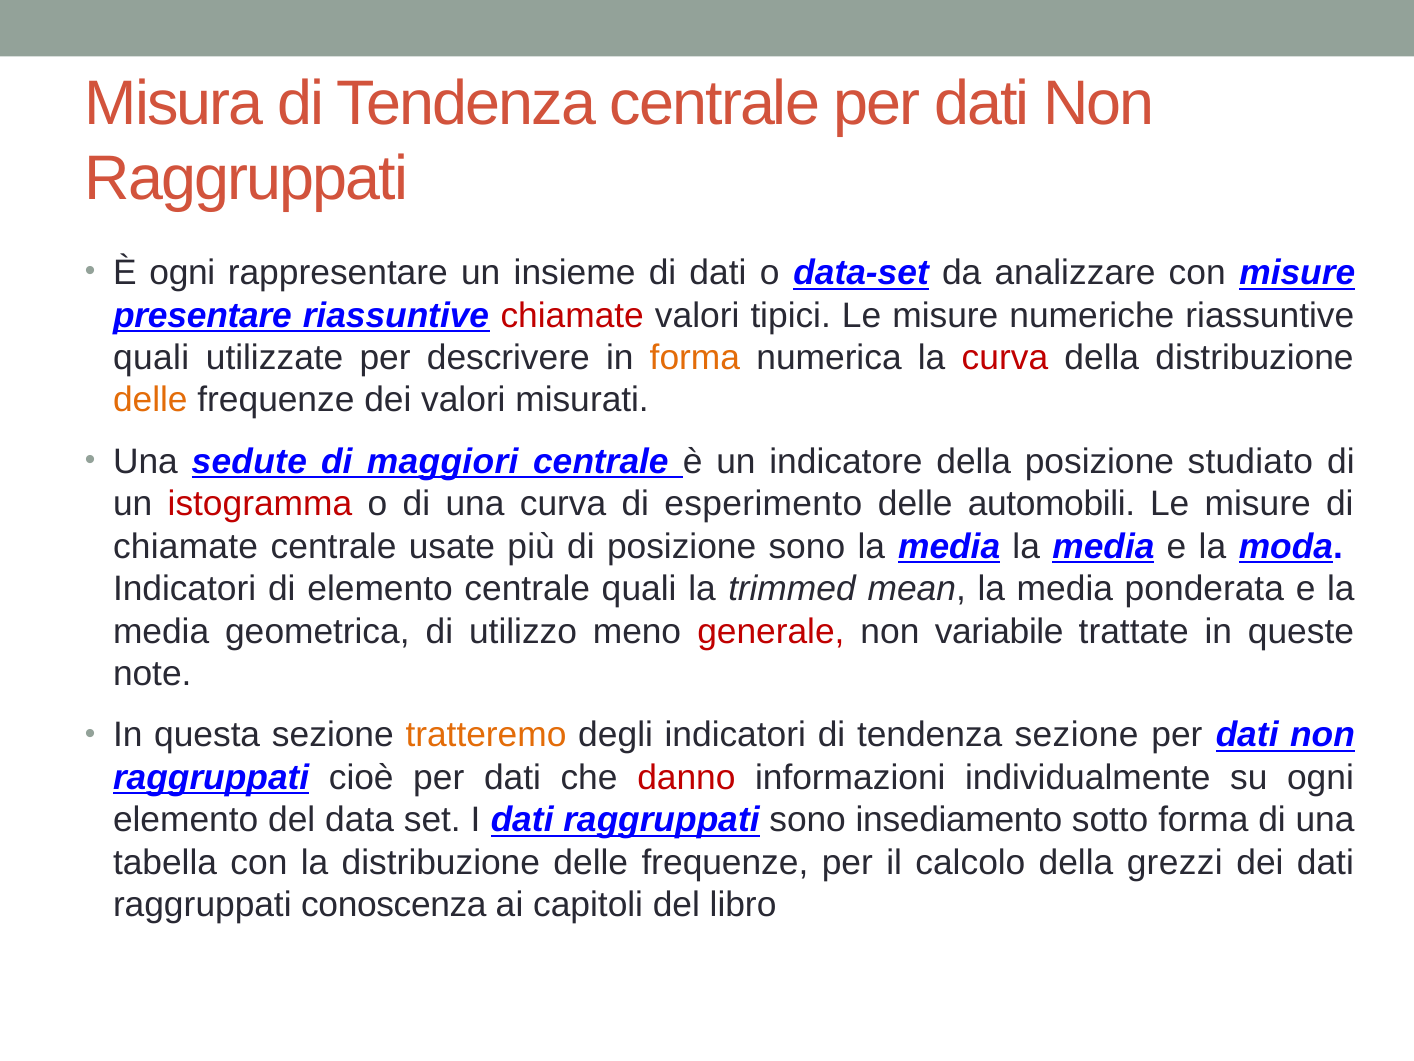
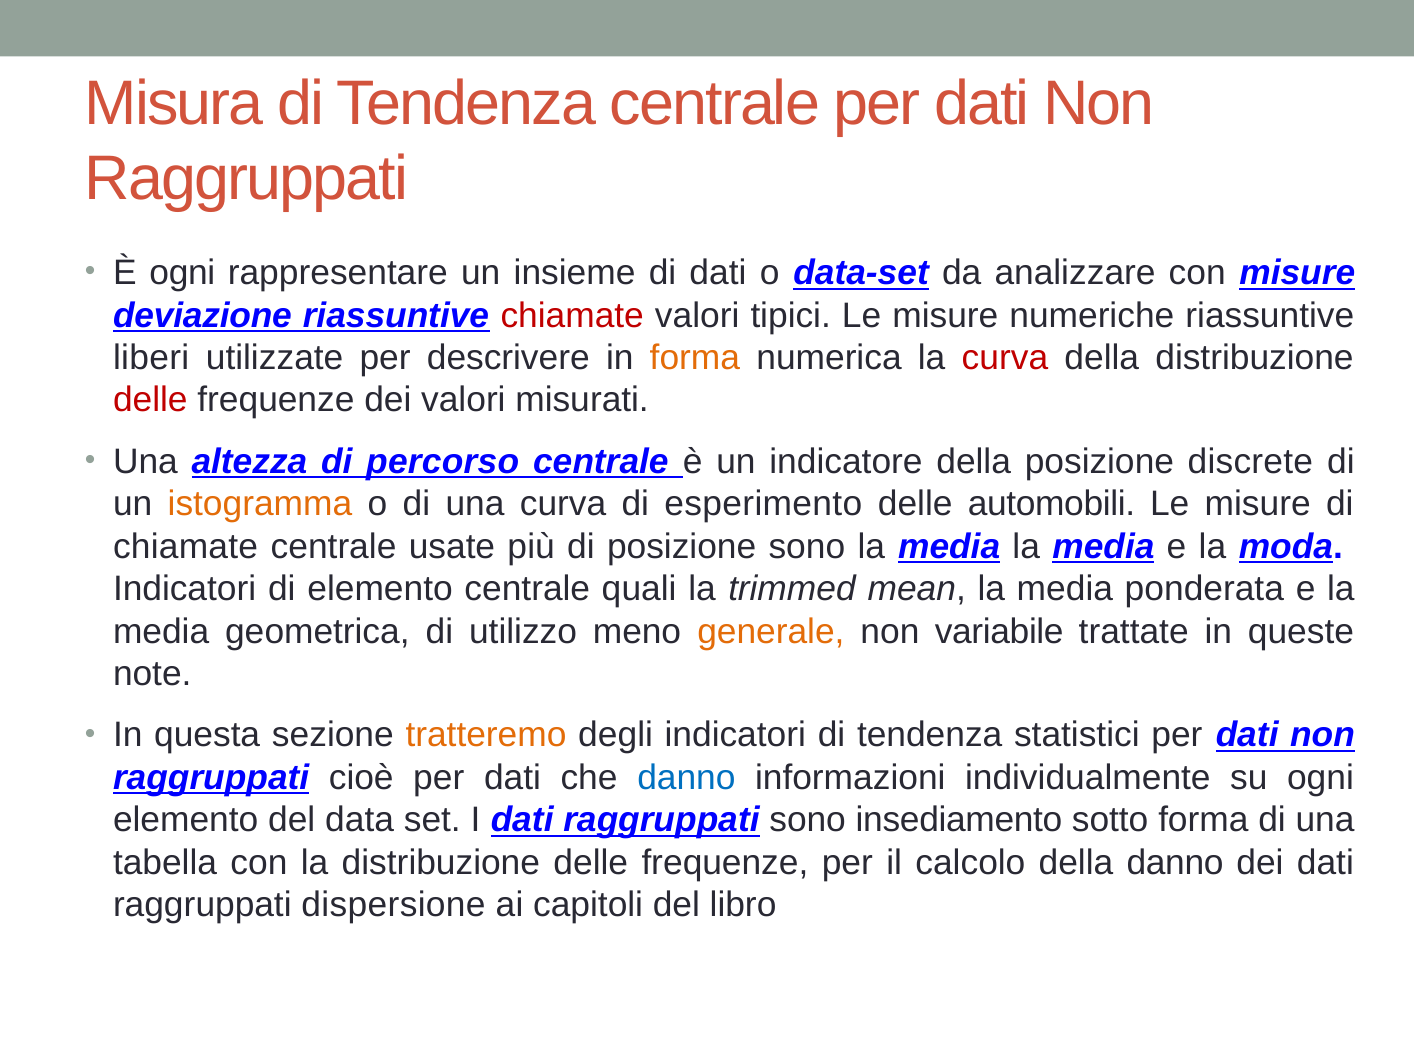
presentare: presentare -> deviazione
quali at (151, 358): quali -> liberi
delle at (150, 400) colour: orange -> red
sedute: sedute -> altezza
maggiori: maggiori -> percorso
studiato: studiato -> discrete
istogramma colour: red -> orange
generale colour: red -> orange
tendenza sezione: sezione -> statistici
danno at (686, 777) colour: red -> blue
della grezzi: grezzi -> danno
conoscenza: conoscenza -> dispersione
